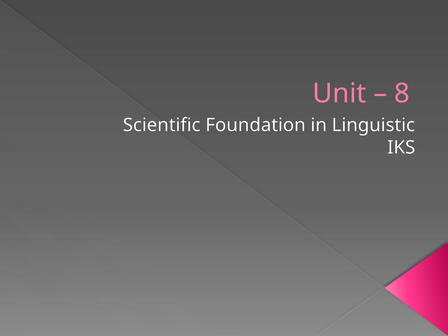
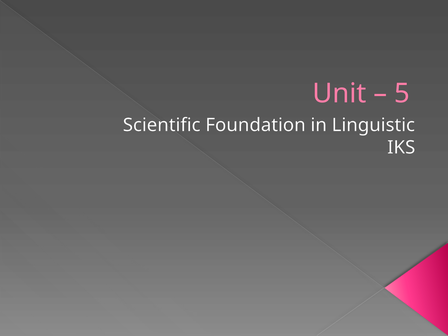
8: 8 -> 5
